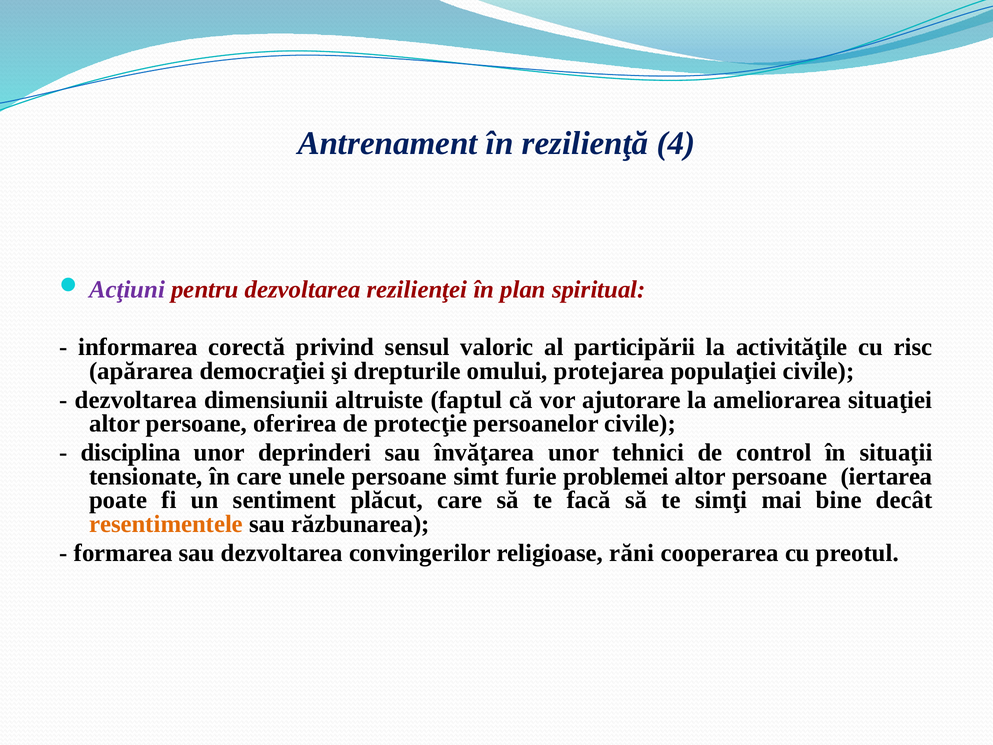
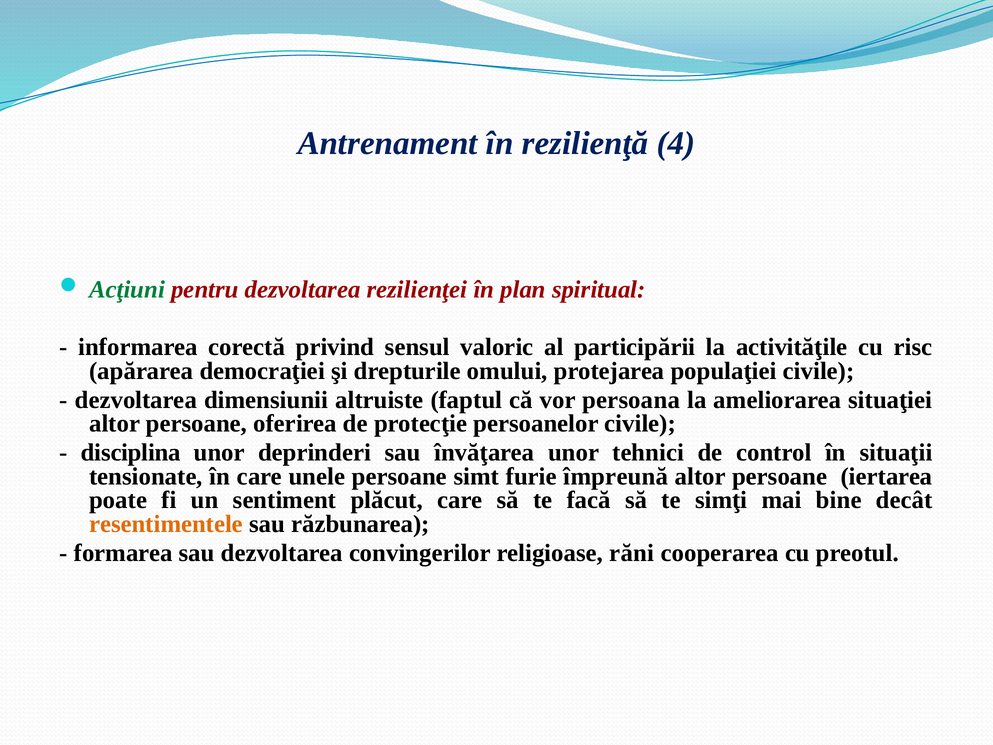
Acţiuni colour: purple -> green
ajutorare: ajutorare -> persoana
problemei: problemei -> împreună
